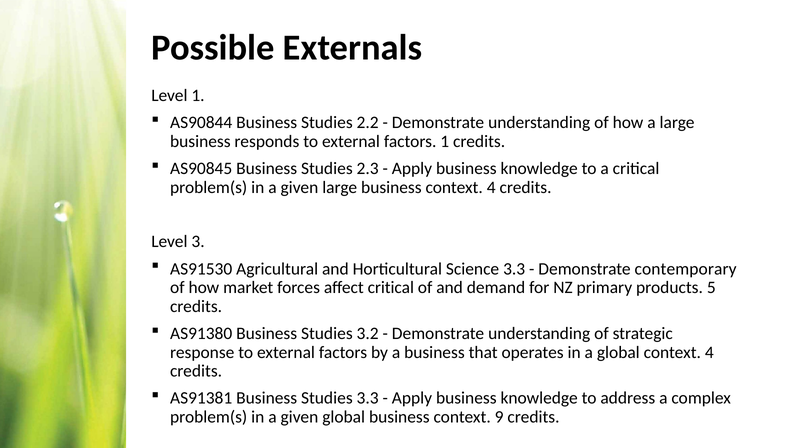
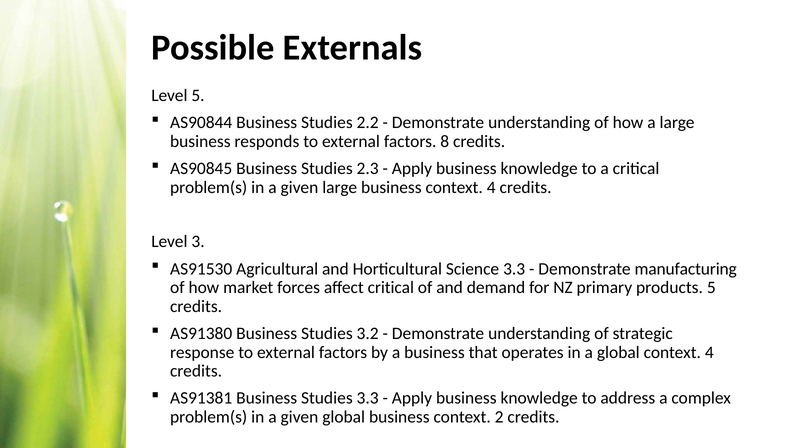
Level 1: 1 -> 5
factors 1: 1 -> 8
contemporary: contemporary -> manufacturing
9: 9 -> 2
